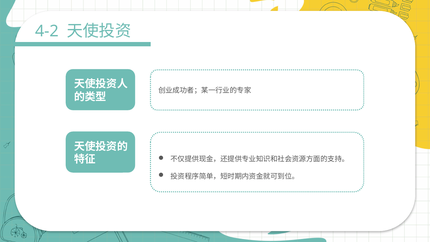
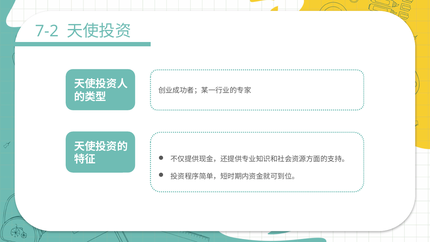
4-2: 4-2 -> 7-2
